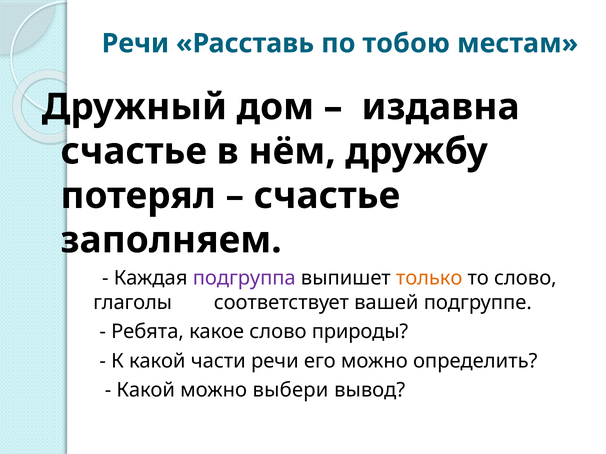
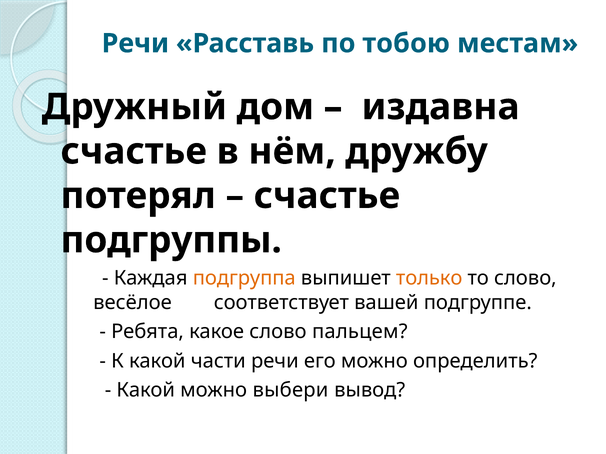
заполняем: заполняем -> подгруппы
подгруппа colour: purple -> orange
глаголы: глаголы -> весёлое
природы: природы -> пальцем
